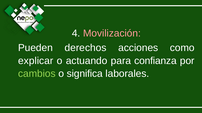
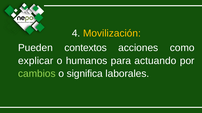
Movilización colour: pink -> yellow
derechos: derechos -> contextos
actuando: actuando -> humanos
confianza: confianza -> actuando
